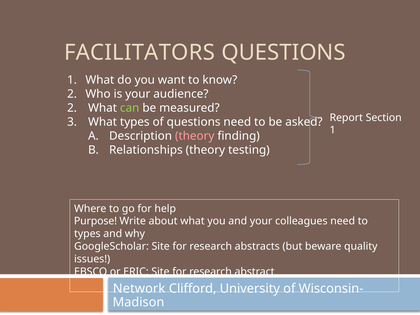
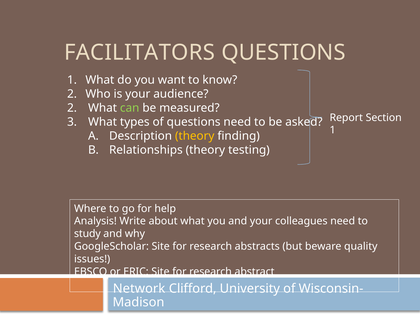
theory at (195, 136) colour: pink -> yellow
Purpose: Purpose -> Analysis
types at (87, 234): types -> study
